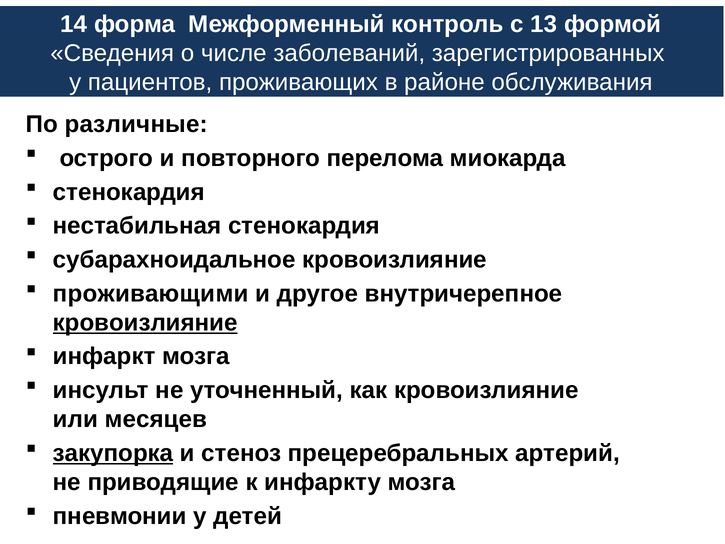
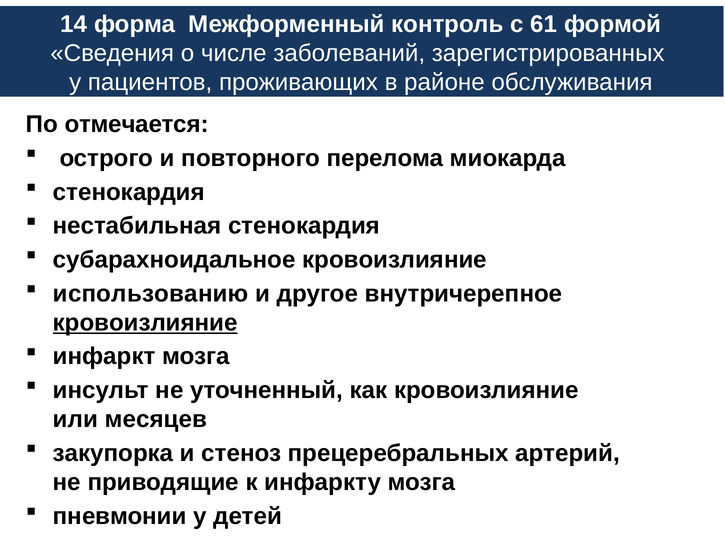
13: 13 -> 61
различные: различные -> отмечается
проживающими: проживающими -> использованию
закупорка underline: present -> none
